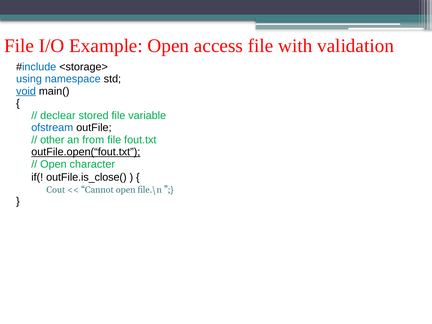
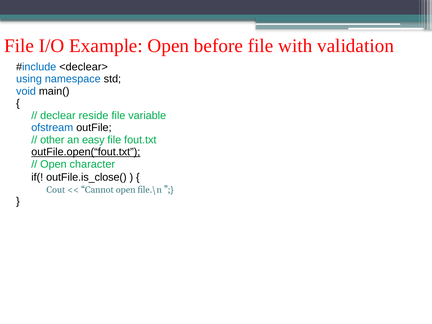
access: access -> before
<storage>: <storage> -> <declear>
void underline: present -> none
stored: stored -> reside
from: from -> easy
